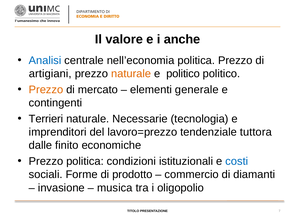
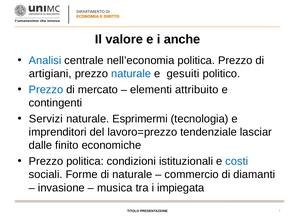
naturale at (131, 74) colour: orange -> blue
e politico: politico -> gesuiti
Prezzo at (46, 90) colour: orange -> blue
generale: generale -> attribuito
Terrieri: Terrieri -> Servizi
Necessarie: Necessarie -> Esprimermi
tuttora: tuttora -> lasciar
di prodotto: prodotto -> naturale
oligopolio: oligopolio -> impiegata
